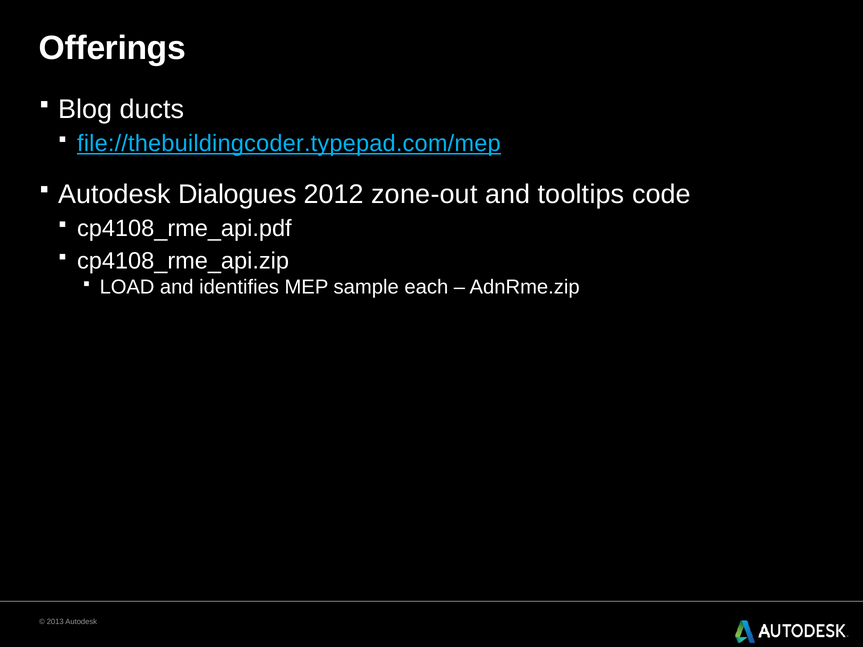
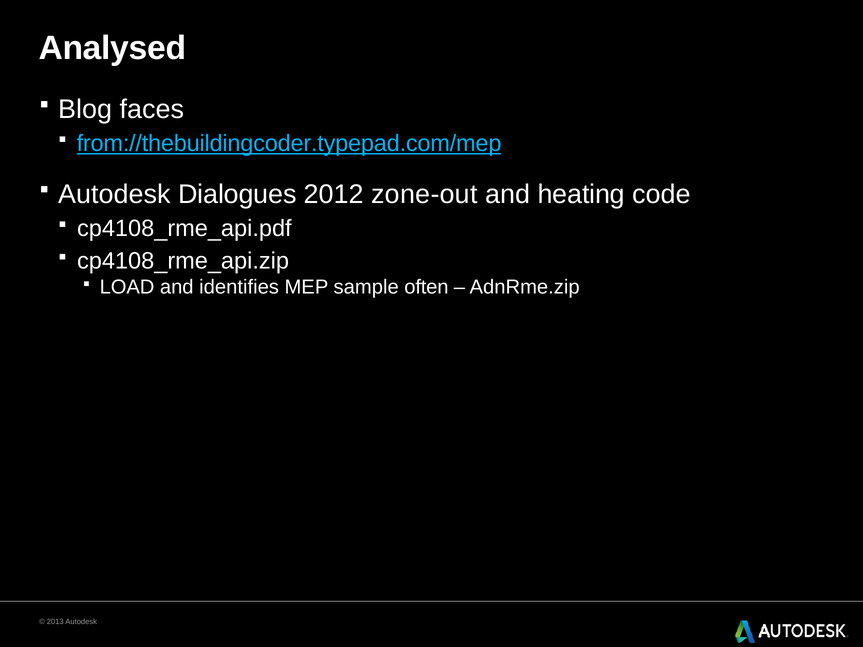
Offerings: Offerings -> Analysed
ducts: ducts -> faces
file://thebuildingcoder.typepad.com/mep: file://thebuildingcoder.typepad.com/mep -> from://thebuildingcoder.typepad.com/mep
tooltips: tooltips -> heating
each: each -> often
